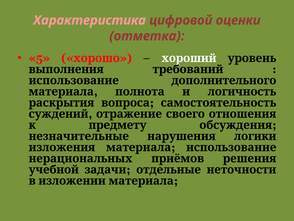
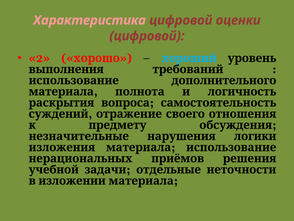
отметка at (147, 36): отметка -> цифровой
5: 5 -> 2
хороший colour: white -> light blue
